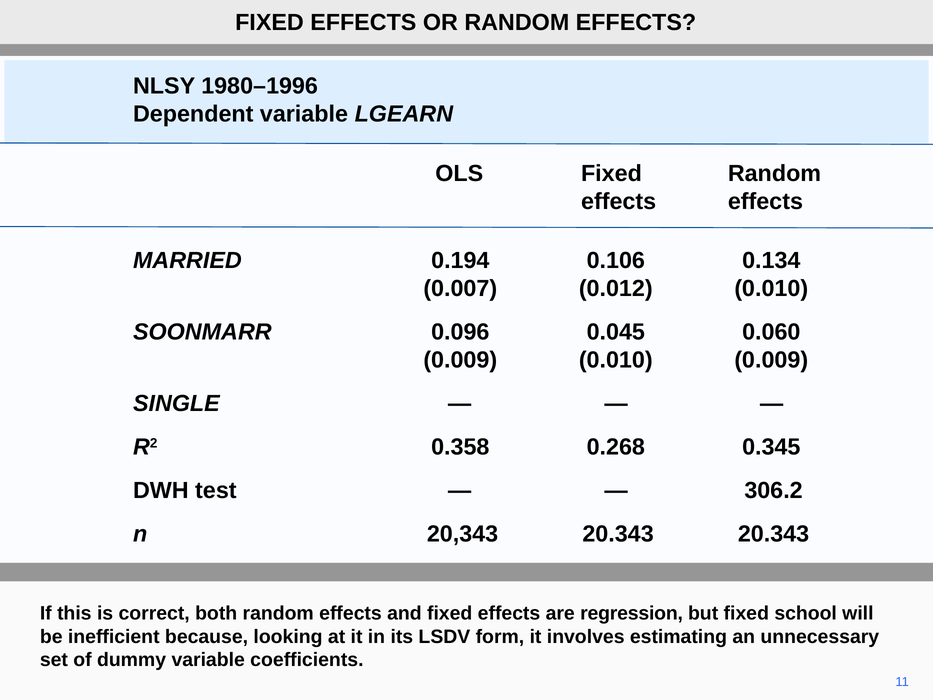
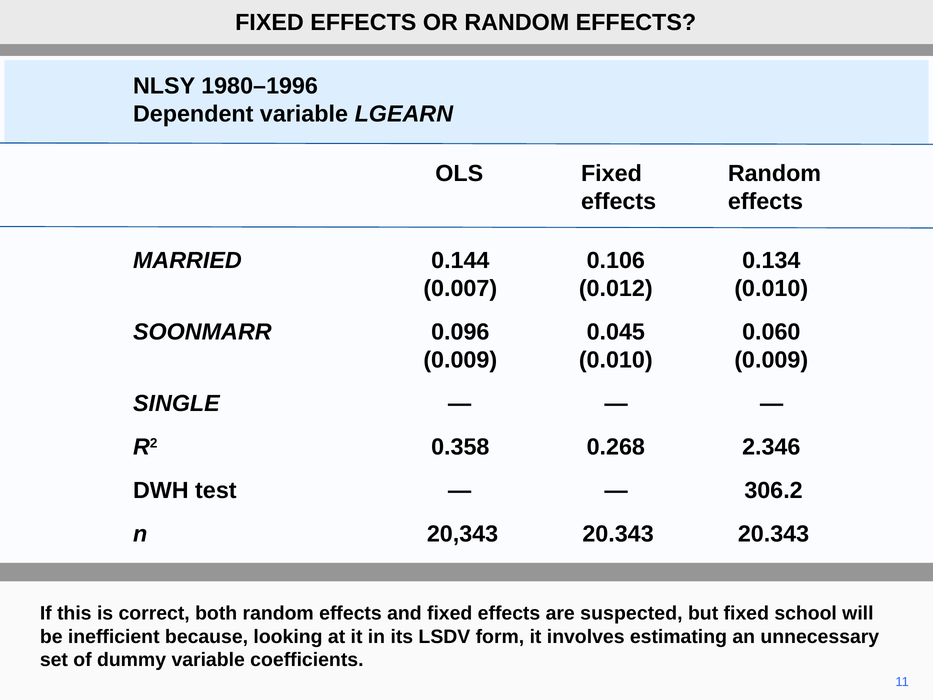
0.194: 0.194 -> 0.144
0.345: 0.345 -> 2.346
regression: regression -> suspected
